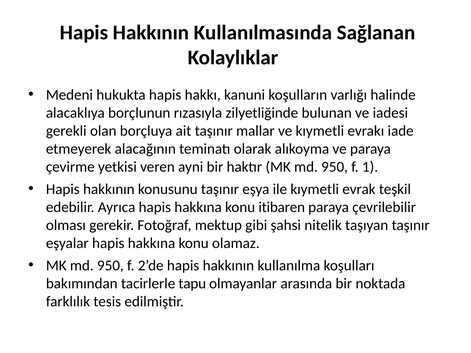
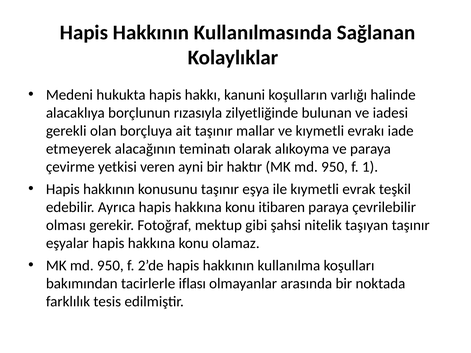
tapu: tapu -> iflası
